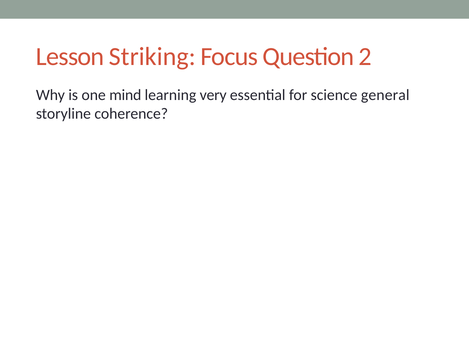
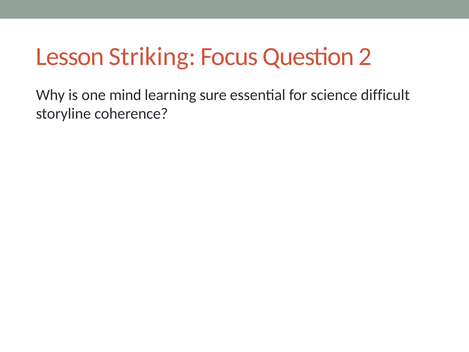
very: very -> sure
general: general -> difficult
